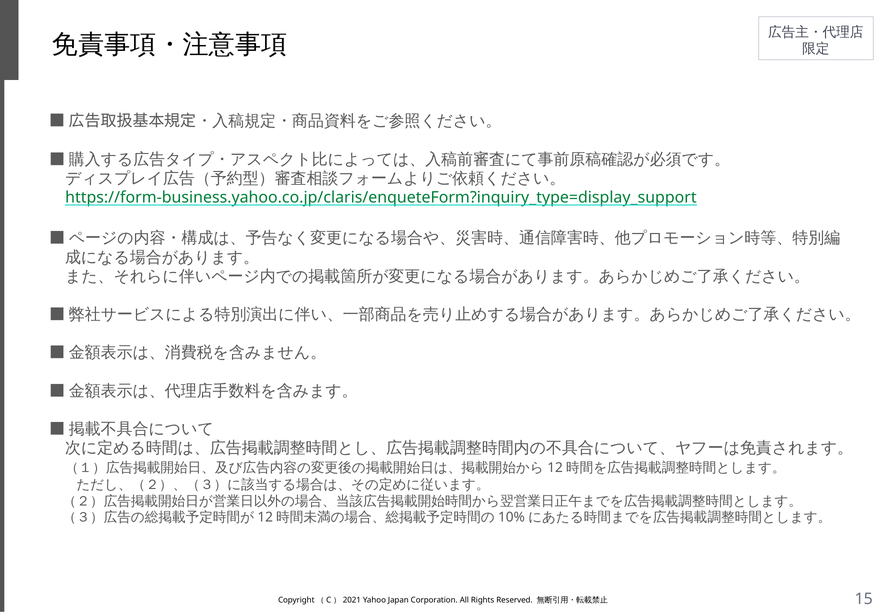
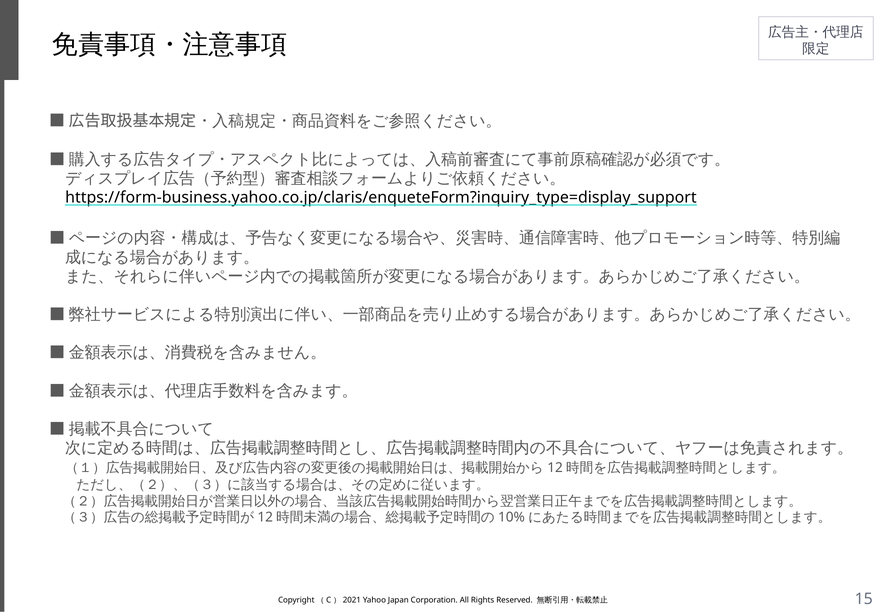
https://form-business.yahoo.co.jp/claris/enqueteForm?inquiry_type=display_support colour: green -> black
